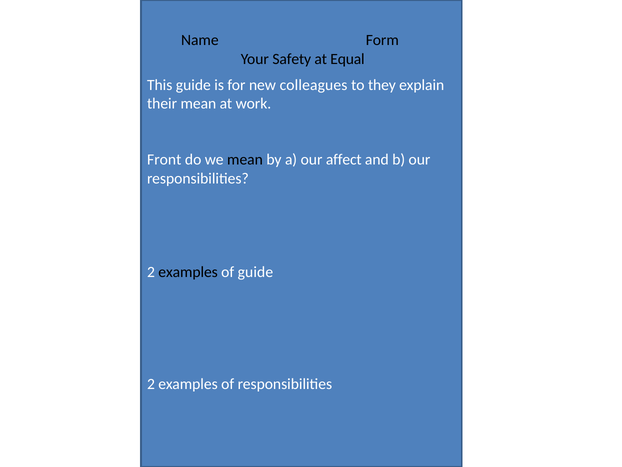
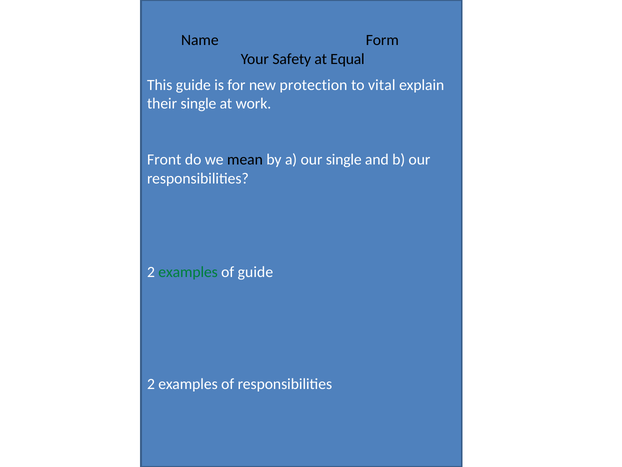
colleagues: colleagues -> protection
they: they -> vital
their mean: mean -> single
our affect: affect -> single
examples at (188, 272) colour: black -> green
